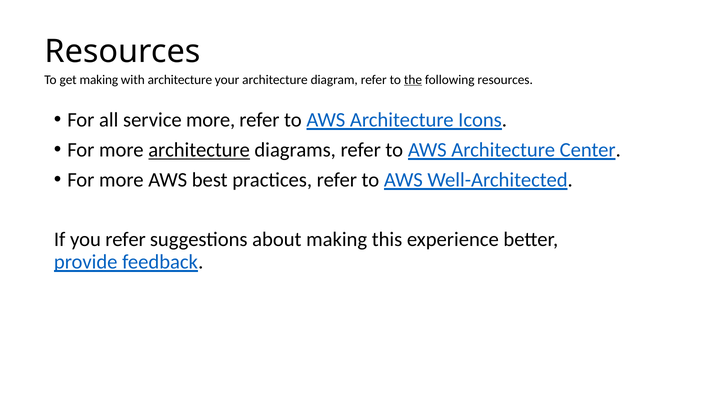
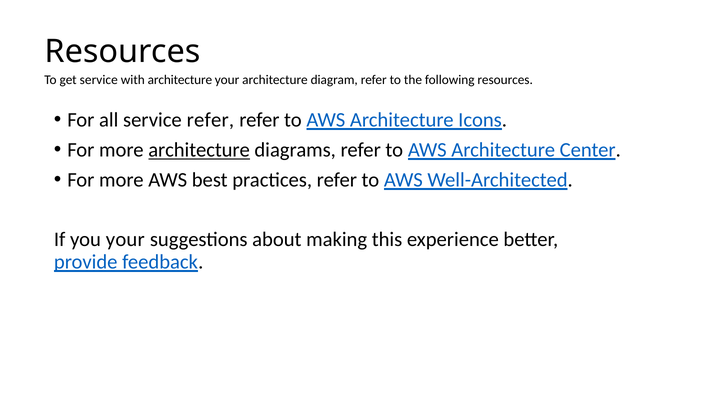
get making: making -> service
the underline: present -> none
service more: more -> refer
you refer: refer -> your
